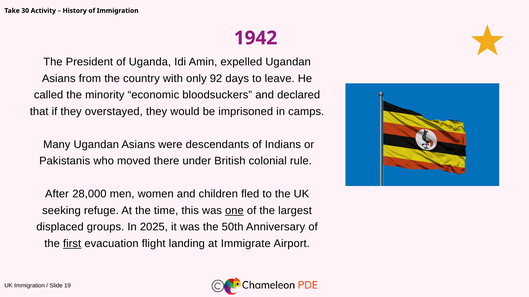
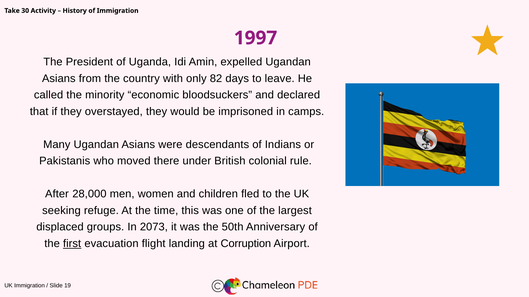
1942: 1942 -> 1997
92: 92 -> 82
one underline: present -> none
2025: 2025 -> 2073
Immigrate: Immigrate -> Corruption
